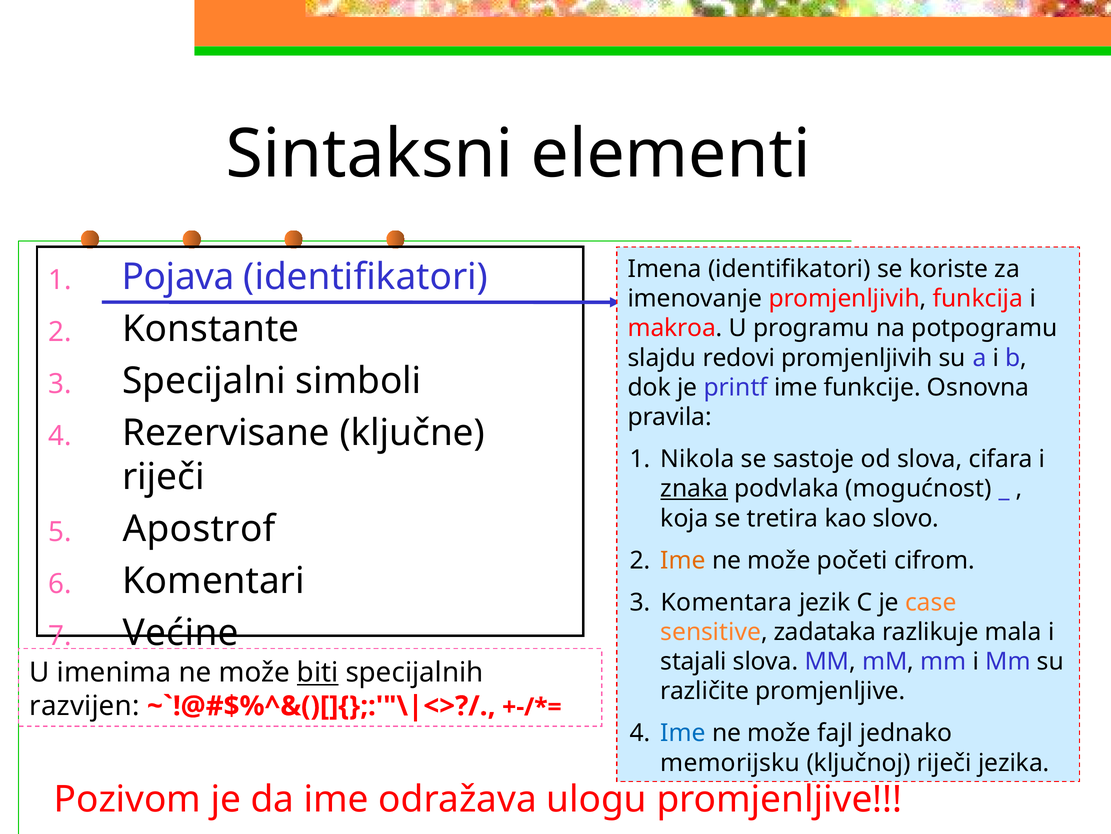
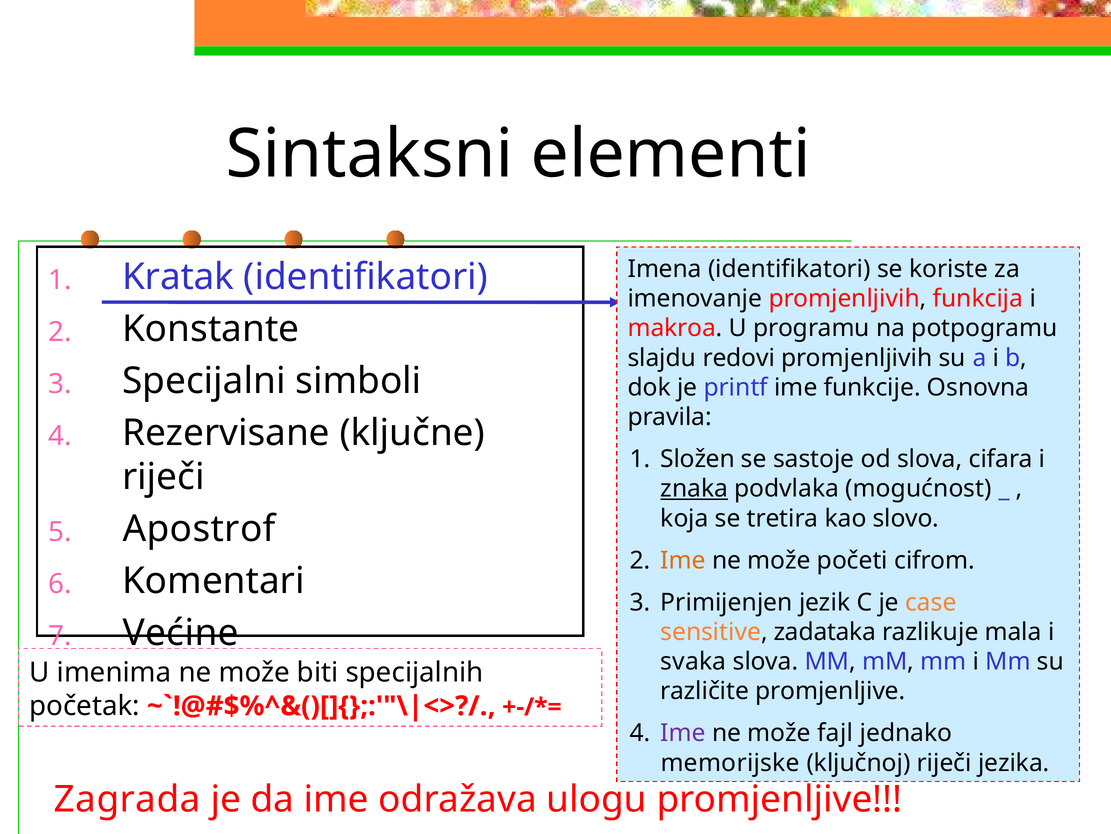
Pojava: Pojava -> Kratak
Nikola: Nikola -> Složen
Komentara: Komentara -> Primijenjen
stajali: stajali -> svaka
biti underline: present -> none
razvijen: razvijen -> početak
Ime at (683, 733) colour: blue -> purple
memorijsku: memorijsku -> memorijske
Pozivom: Pozivom -> Zagrada
